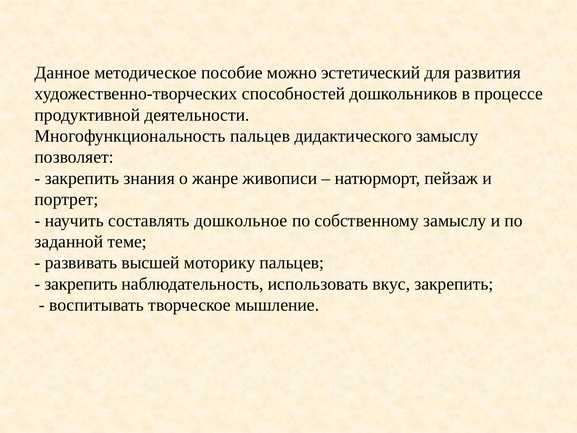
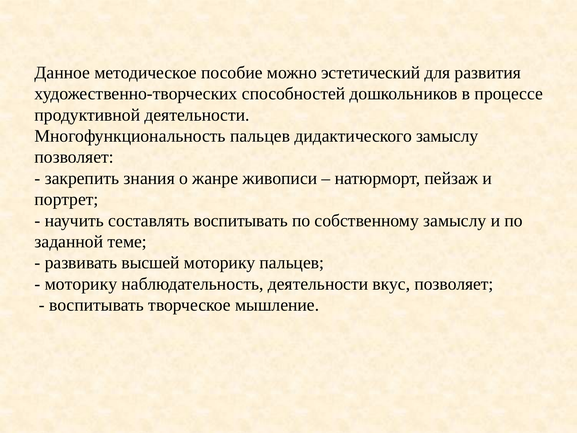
составлять дошкольное: дошкольное -> воспитывать
закрепить at (81, 284): закрепить -> моторику
наблюдательность использовать: использовать -> деятельности
вкус закрепить: закрепить -> позволяет
